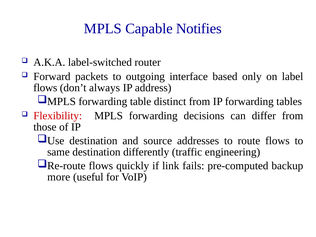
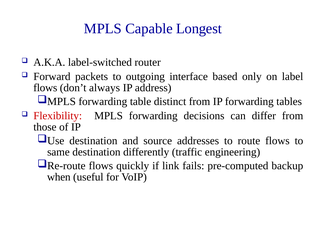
Notifies: Notifies -> Longest
more: more -> when
